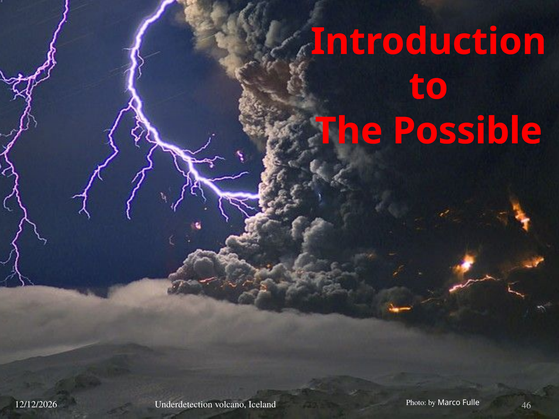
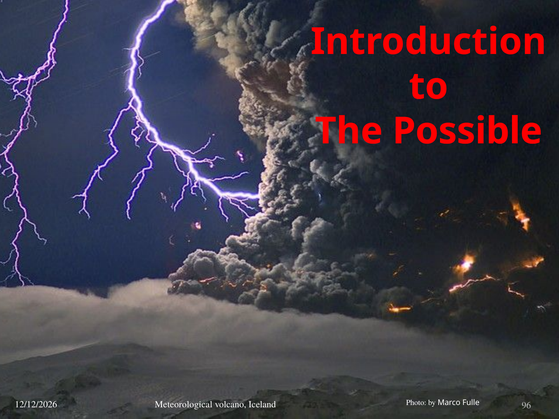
Underdetection: Underdetection -> Meteorological
46: 46 -> 96
